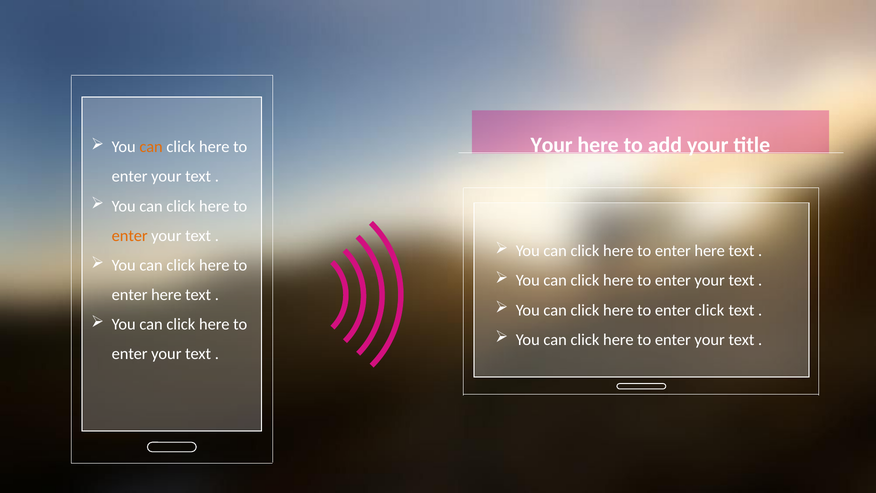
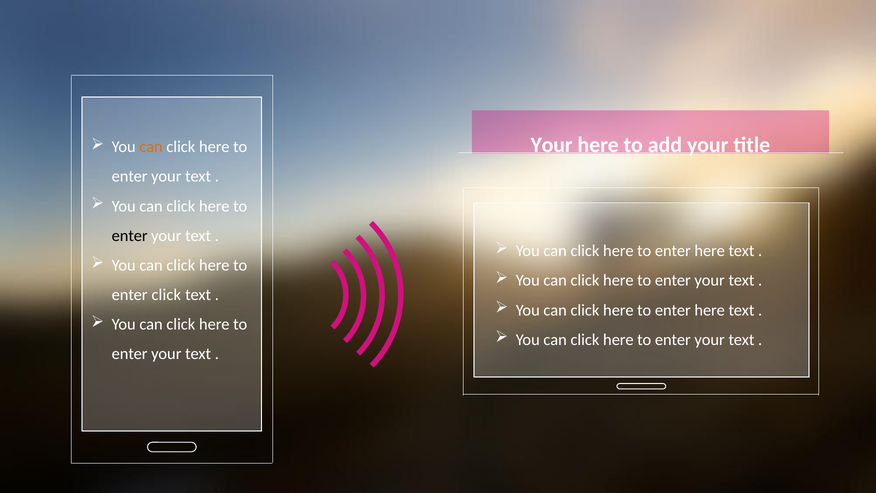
enter at (130, 236) colour: orange -> black
here at (166, 295): here -> click
click at (710, 310): click -> here
